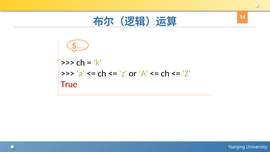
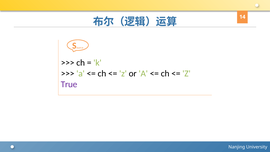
True colour: red -> purple
